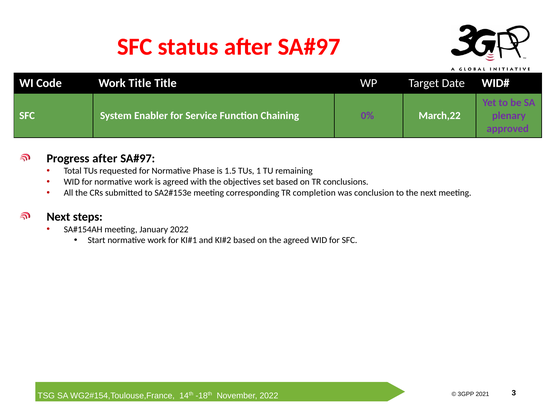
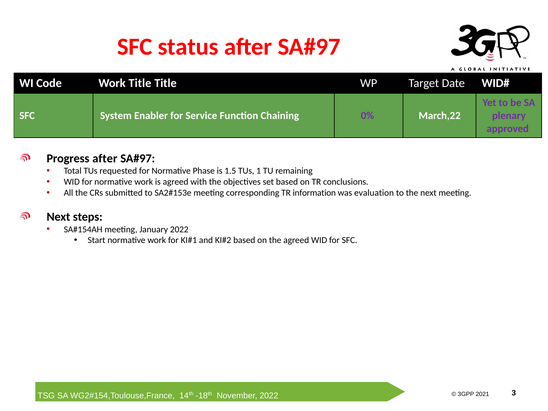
completion: completion -> information
conclusion: conclusion -> evaluation
